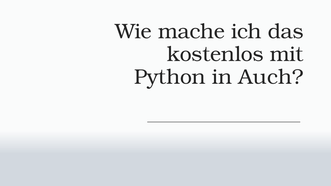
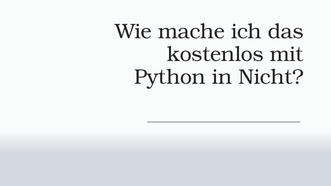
Auch: Auch -> Nicht
